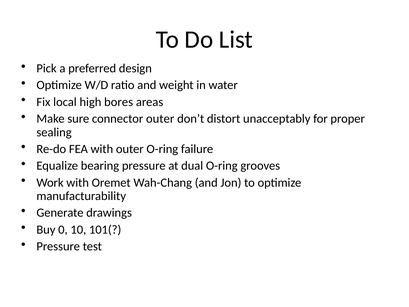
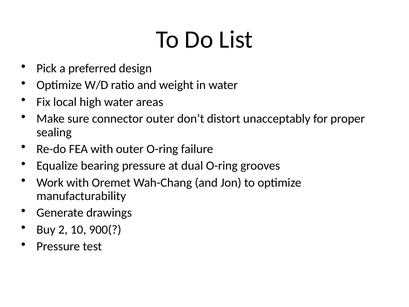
high bores: bores -> water
0: 0 -> 2
101(: 101( -> 900(
